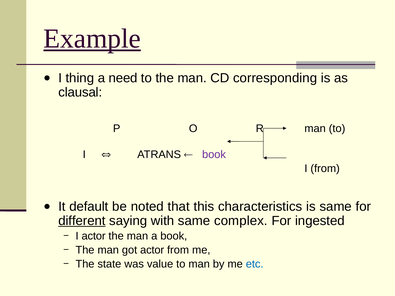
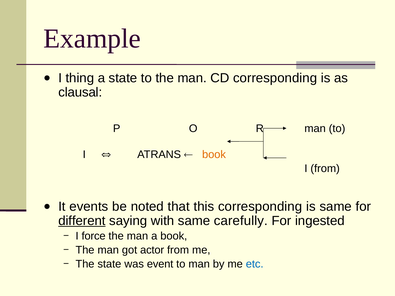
Example underline: present -> none
a need: need -> state
book at (214, 155) colour: purple -> orange
default: default -> events
this characteristics: characteristics -> corresponding
complex: complex -> carefully
I actor: actor -> force
value: value -> event
